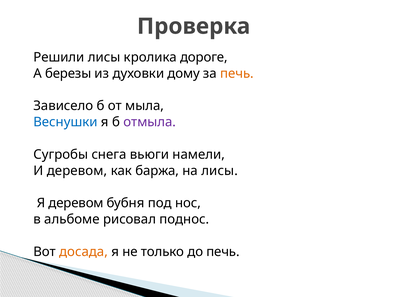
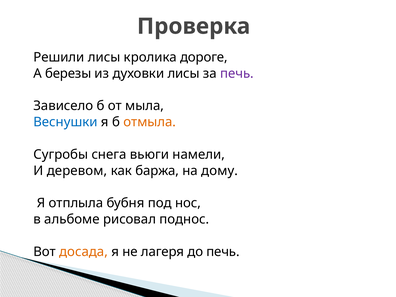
духовки дому: дому -> лисы
печь at (237, 73) colour: orange -> purple
отмыла colour: purple -> orange
на лисы: лисы -> дому
Я деревом: деревом -> отплыла
только: только -> лагеря
